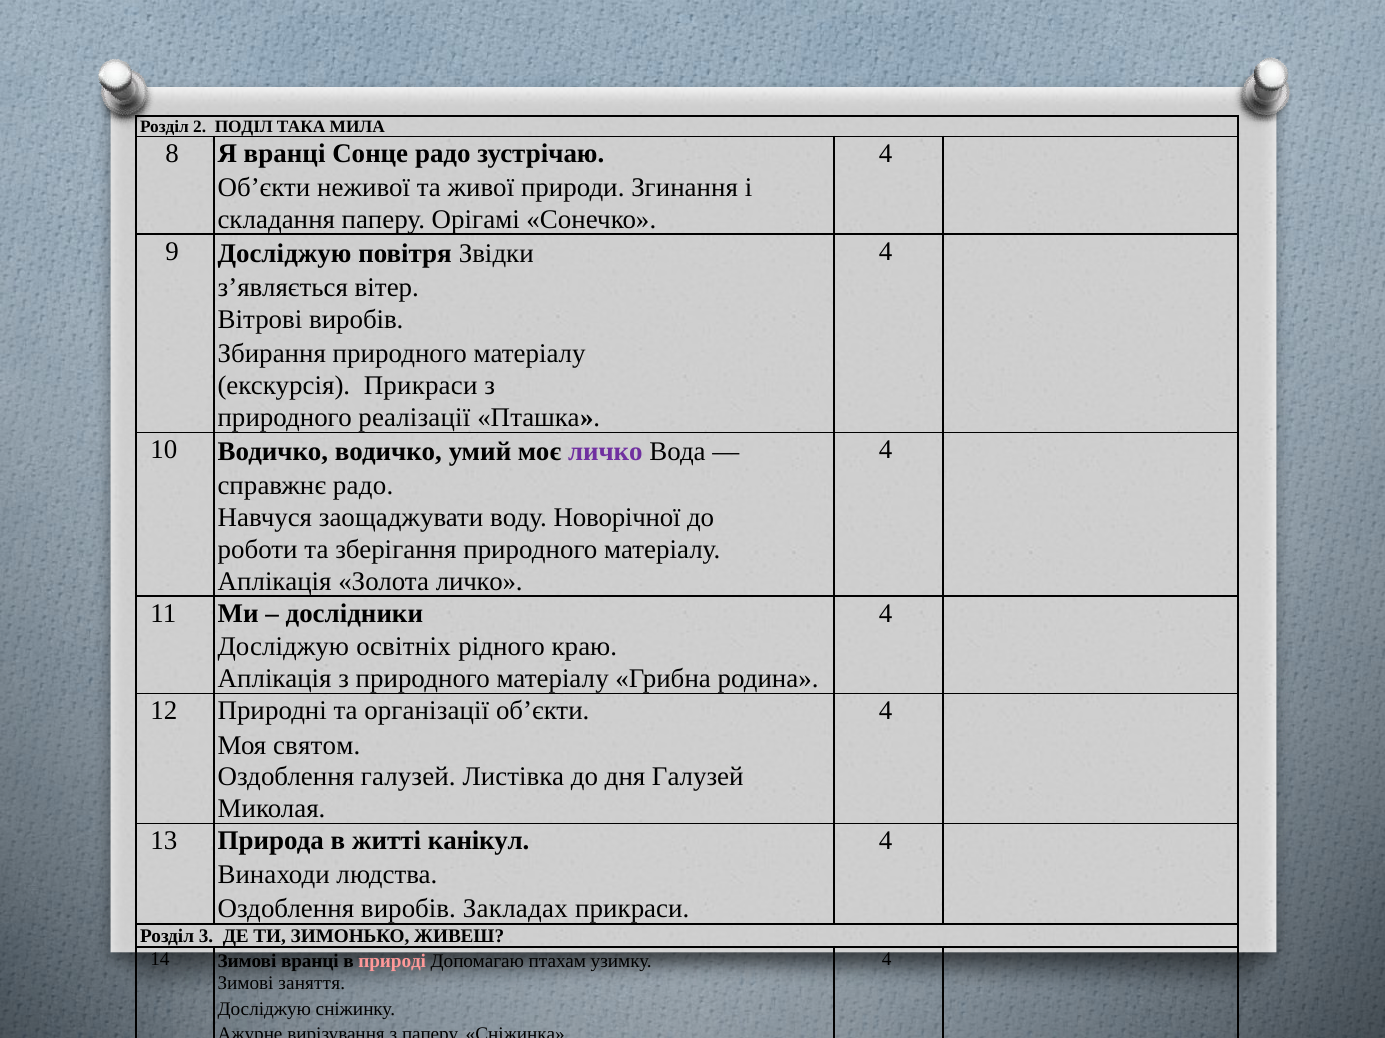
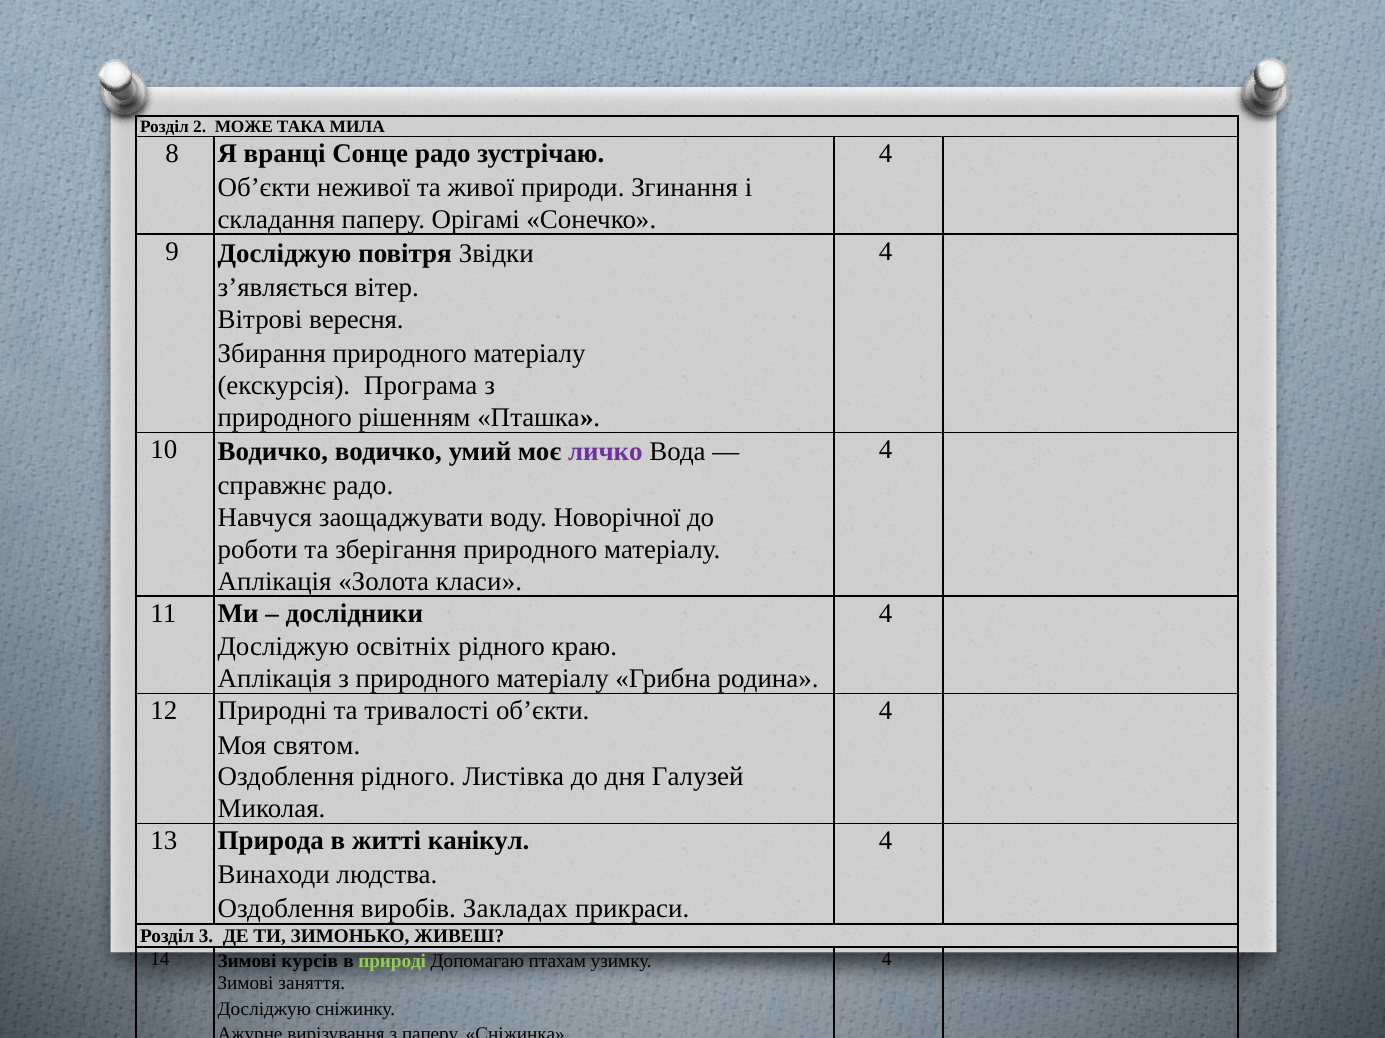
ПОДІЛ: ПОДІЛ -> МОЖЕ
Вітрові виробів: виробів -> вересня
екскурсія Прикраси: Прикраси -> Програма
реалізації: реалізації -> рішенням
Золота личко: личко -> класи
організації: організації -> тривалості
Оздоблення галузей: галузей -> рідного
Зимові вранці: вранці -> курсів
природі colour: pink -> light green
